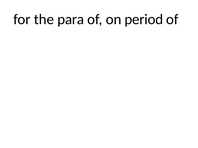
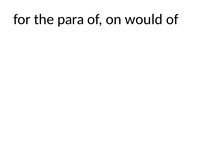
period: period -> would
